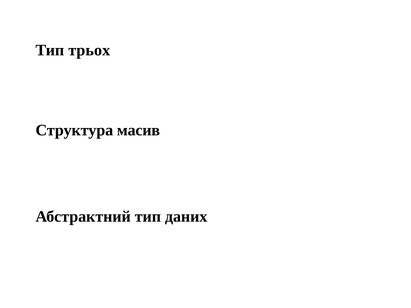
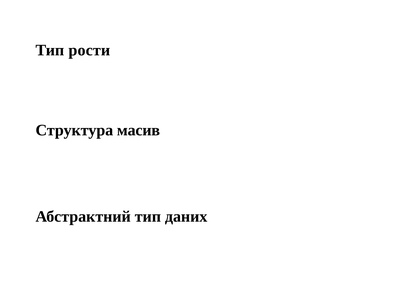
трьох: трьох -> рости
